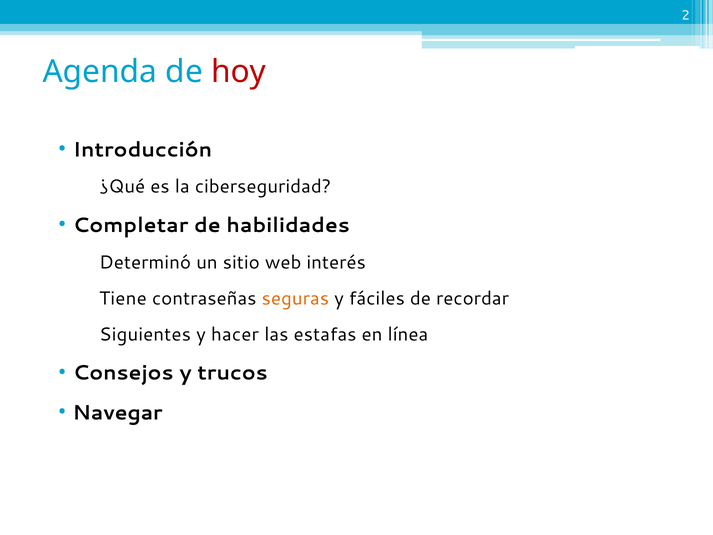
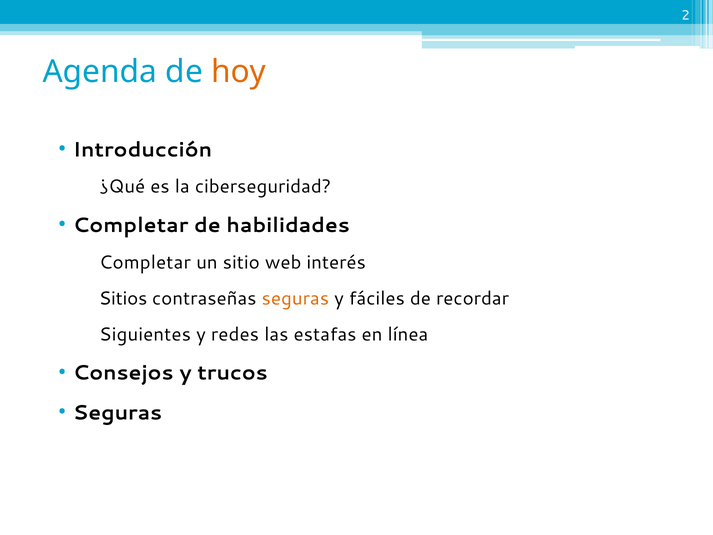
hoy colour: red -> orange
Determinó at (145, 262): Determinó -> Completar
Tiene: Tiene -> Sitios
hacer: hacer -> redes
Navegar at (118, 413): Navegar -> Seguras
